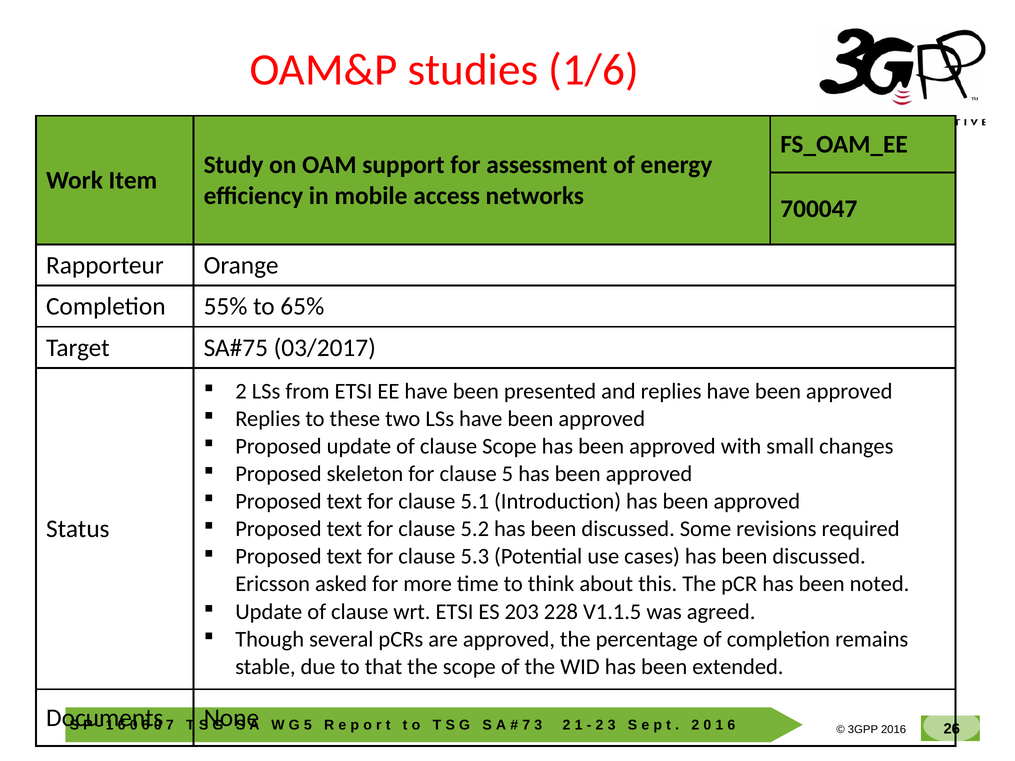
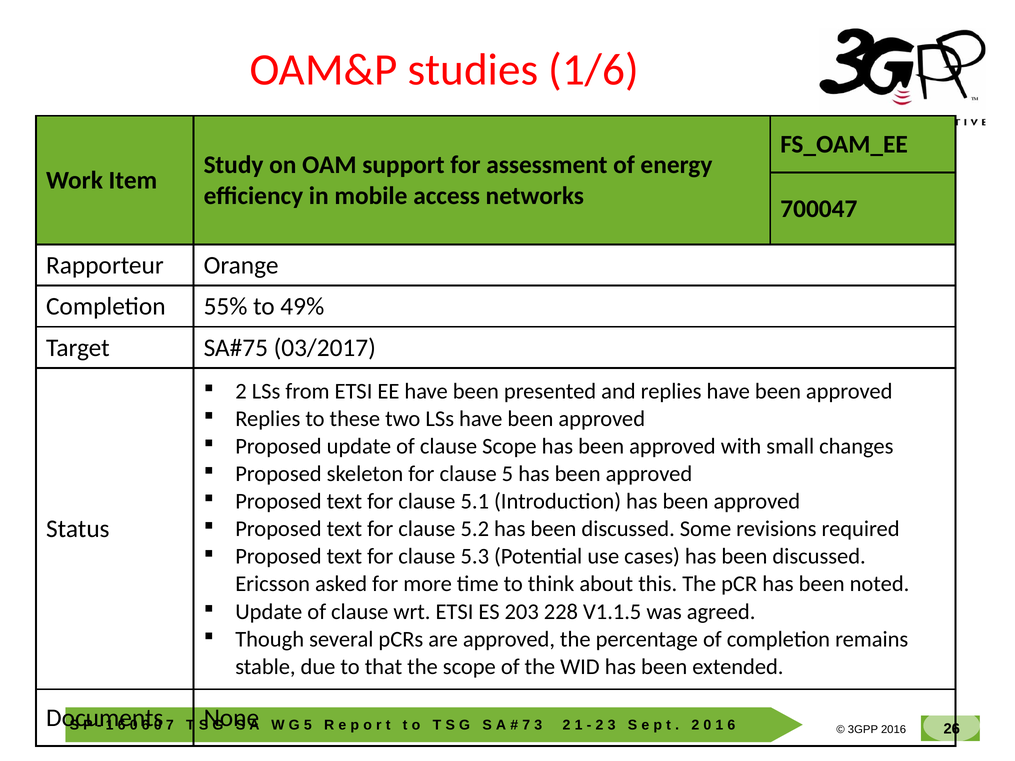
65%: 65% -> 49%
